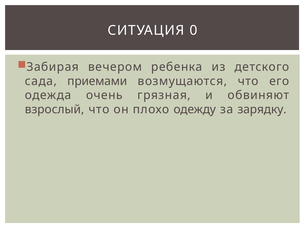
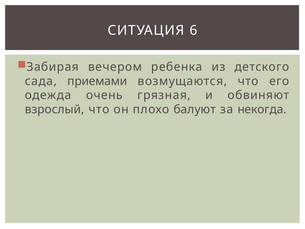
0: 0 -> 6
одежду: одежду -> балуют
зарядку: зарядку -> некогда
